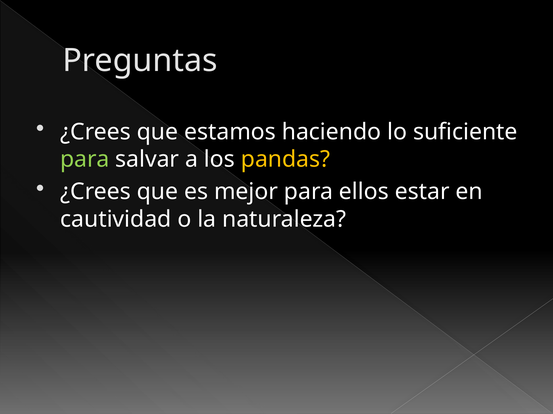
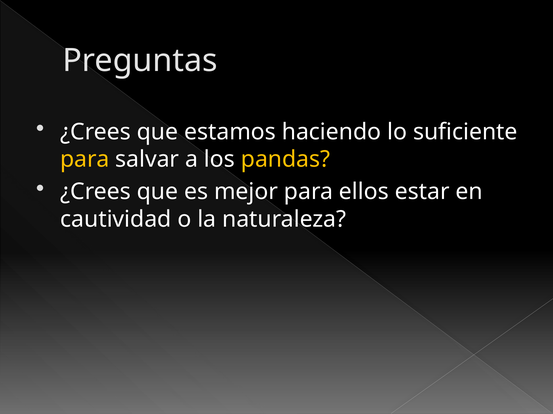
para at (85, 160) colour: light green -> yellow
